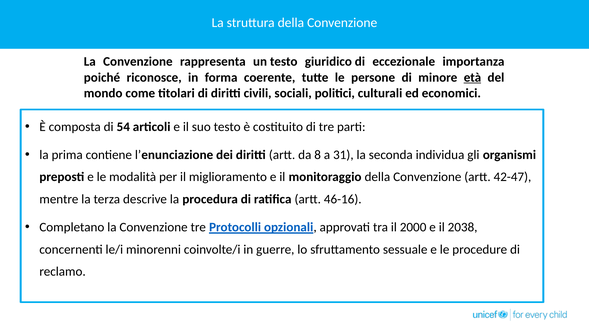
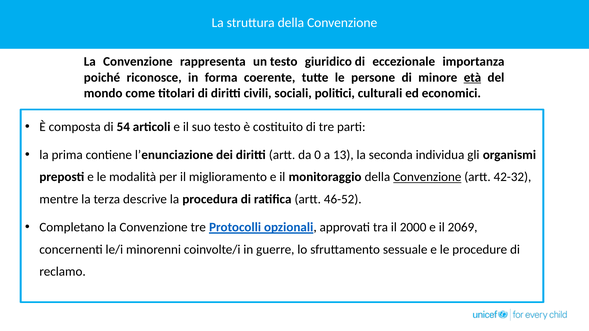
8: 8 -> 0
31: 31 -> 13
Convenzione at (427, 177) underline: none -> present
42-47: 42-47 -> 42-32
46-16: 46-16 -> 46-52
2038: 2038 -> 2069
